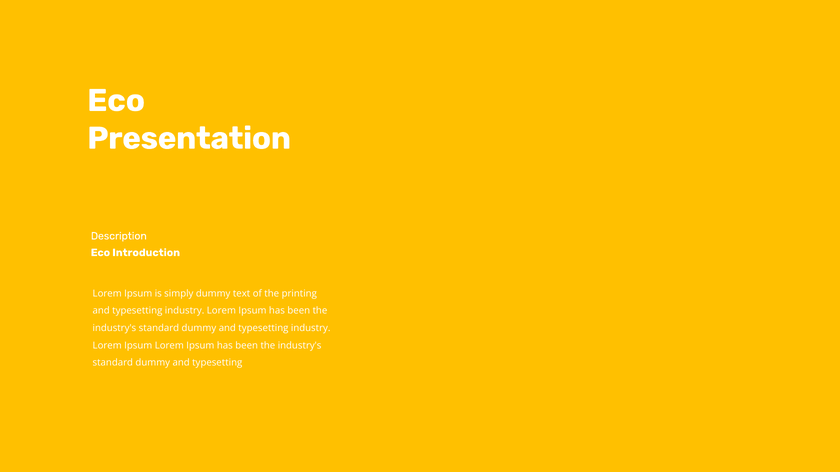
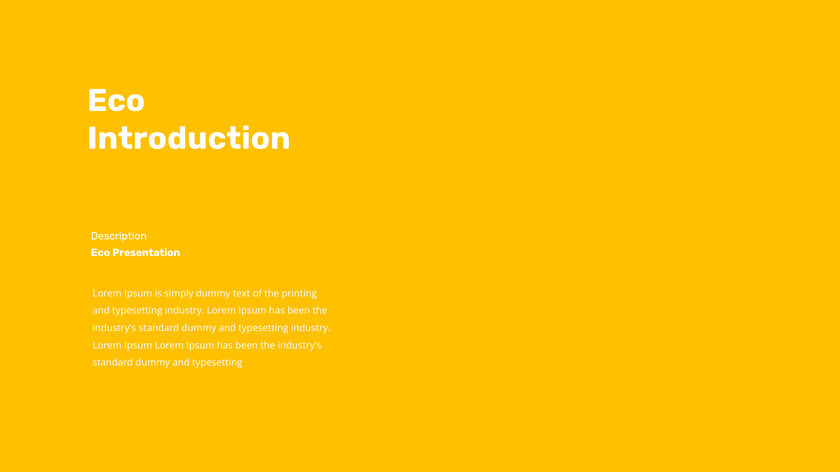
Presentation: Presentation -> Introduction
Introduction: Introduction -> Presentation
